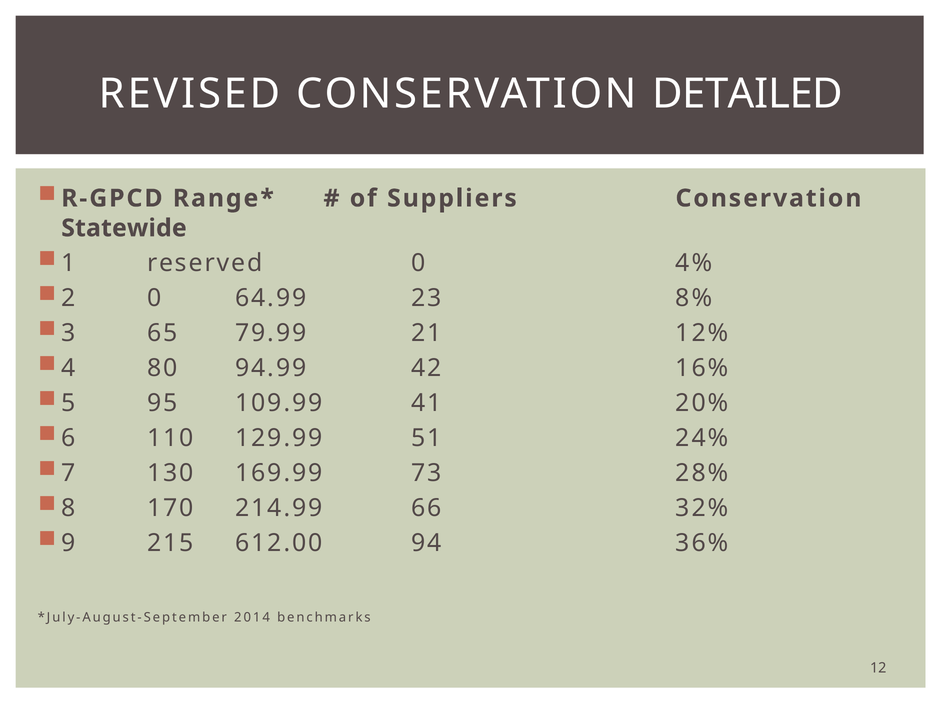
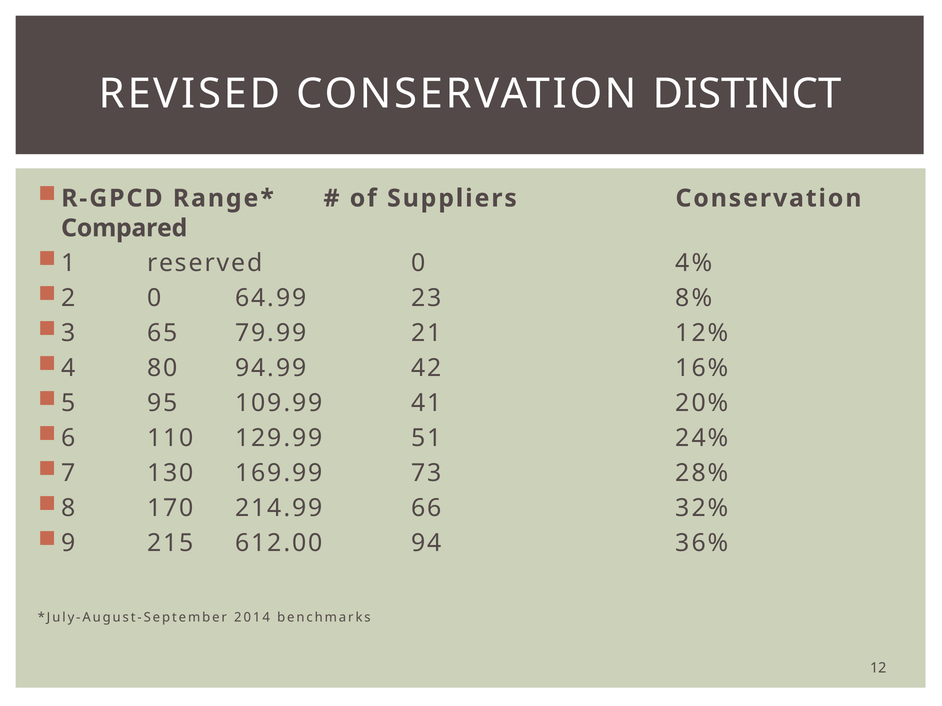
DETAILED: DETAILED -> DISTINCT
Statewide: Statewide -> Compared
